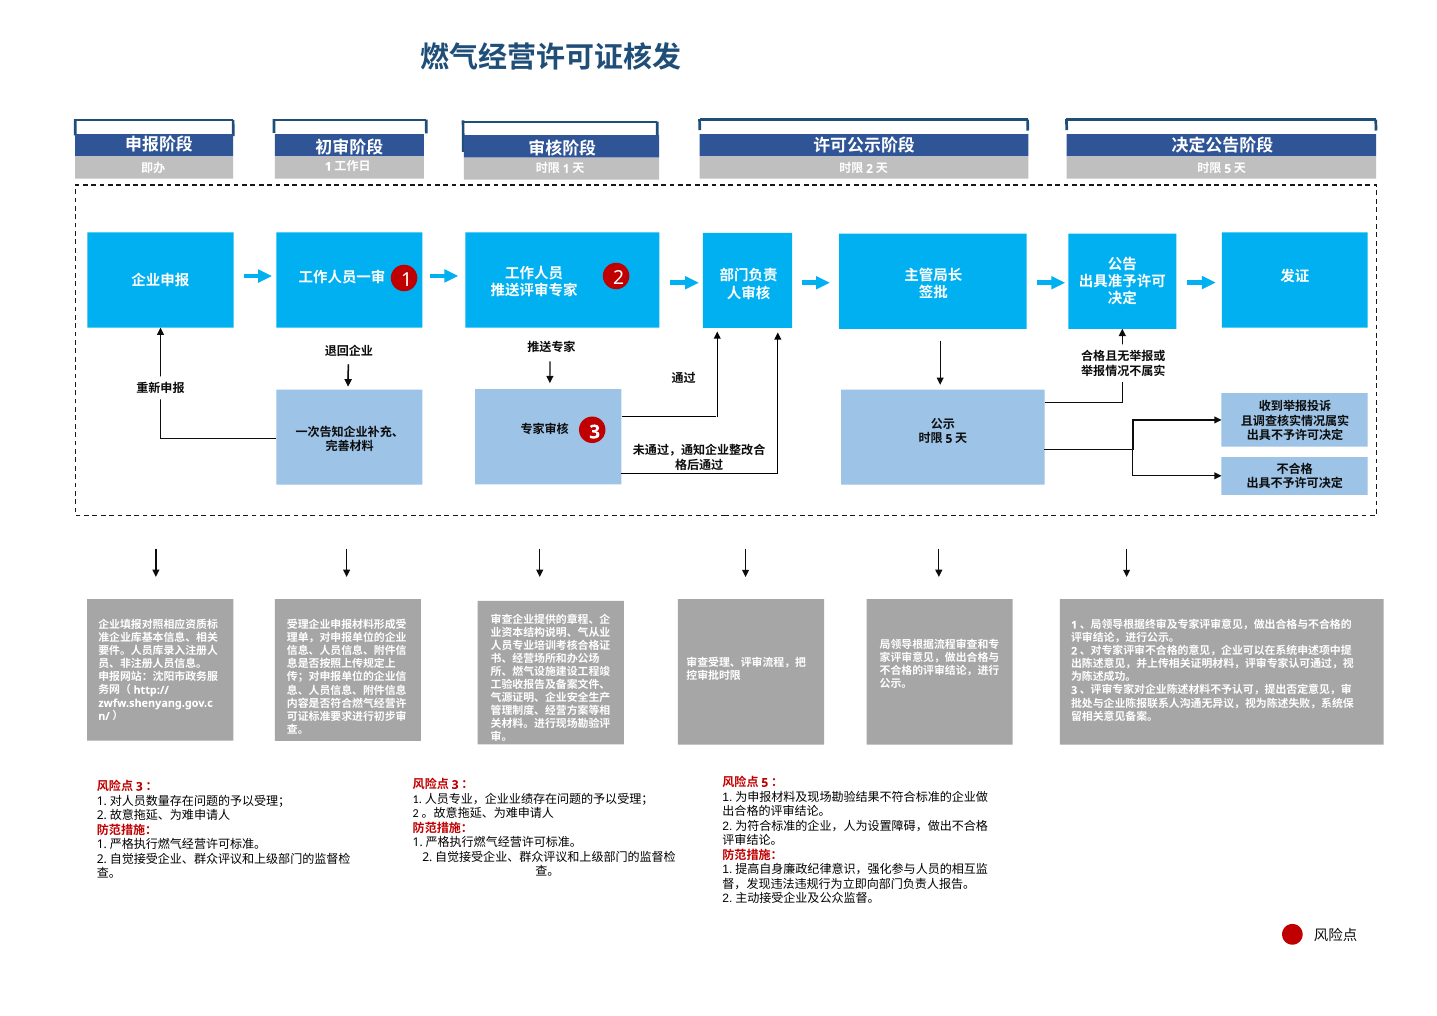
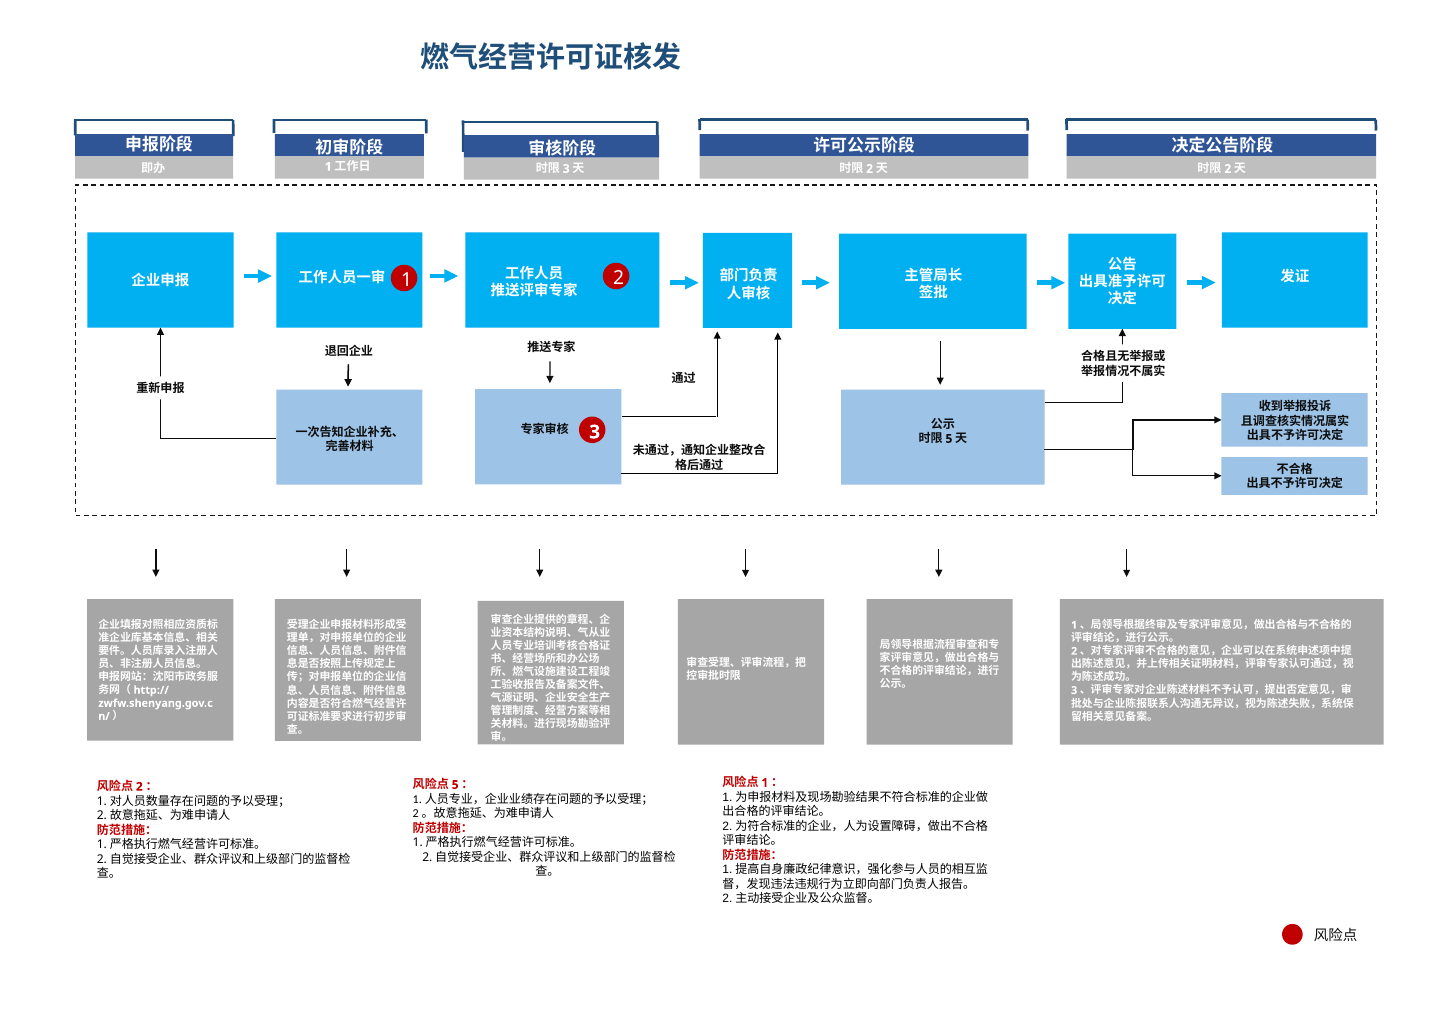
1 at (566, 169): 1 -> 3
5 at (1228, 169): 5 -> 2
5 at (765, 783): 5 -> 1
3 at (455, 785): 3 -> 5
3 at (139, 787): 3 -> 2
